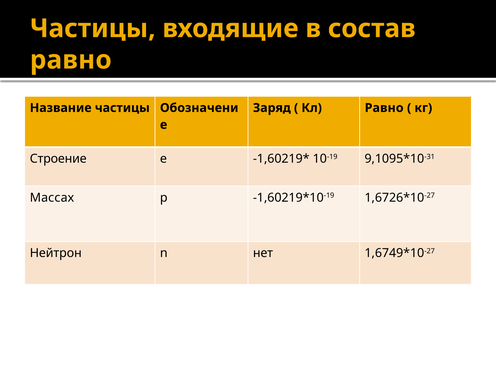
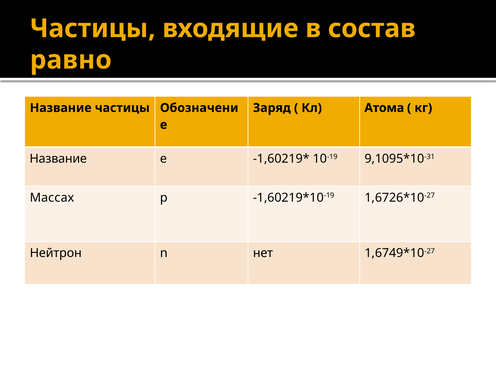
Кл Равно: Равно -> Атома
Строение at (58, 159): Строение -> Название
